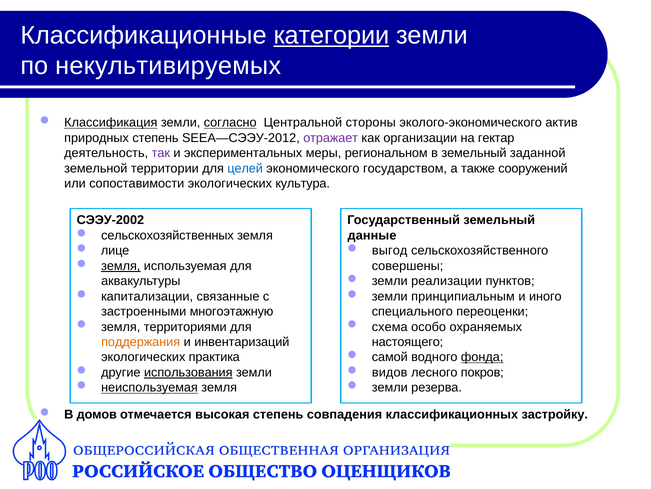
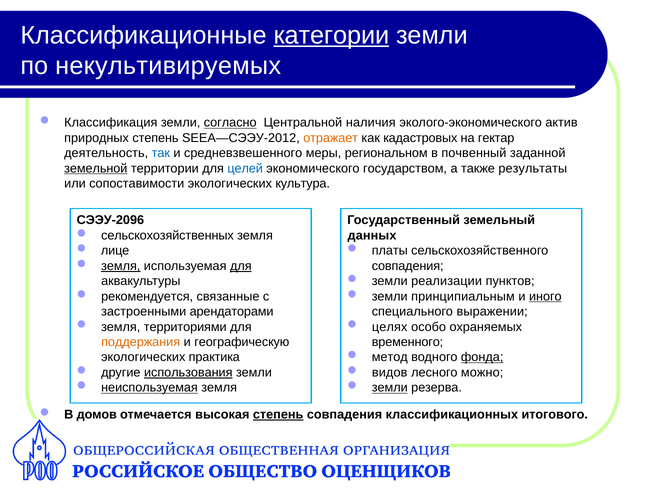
Классификация underline: present -> none
стороны: стороны -> наличия
отражает colour: purple -> orange
организации: организации -> кадастровых
так colour: purple -> blue
экспериментальных: экспериментальных -> средневзвешенного
в земельный: земельный -> почвенный
земельной underline: none -> present
сооружений: сооружений -> результаты
СЭЭУ-2002: СЭЭУ-2002 -> СЭЭУ-2096
данные: данные -> данных
выгод: выгод -> платы
для at (241, 266) underline: none -> present
совершены at (408, 266): совершены -> совпадения
капитализации: капитализации -> рекомендуется
иного underline: none -> present
многоэтажную: многоэтажную -> арендаторами
переоценки: переоценки -> выражении
схема: схема -> целях
инвентаризаций: инвентаризаций -> географическую
настоящего: настоящего -> временного
самой: самой -> метод
покров: покров -> можно
земли at (390, 387) underline: none -> present
степень at (278, 414) underline: none -> present
застройку: застройку -> итогового
